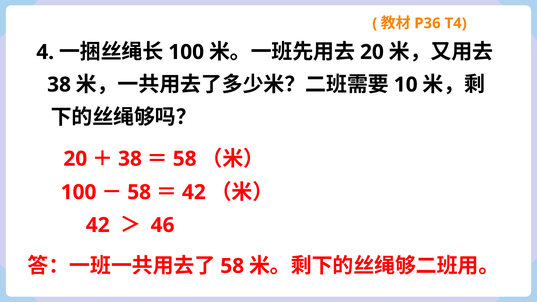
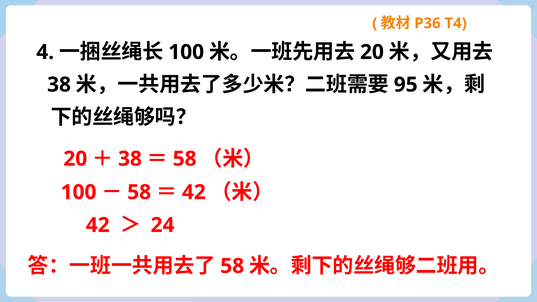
10: 10 -> 95
46: 46 -> 24
